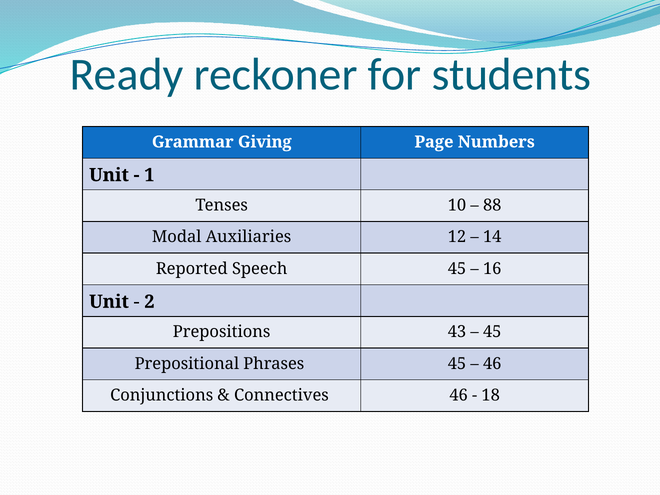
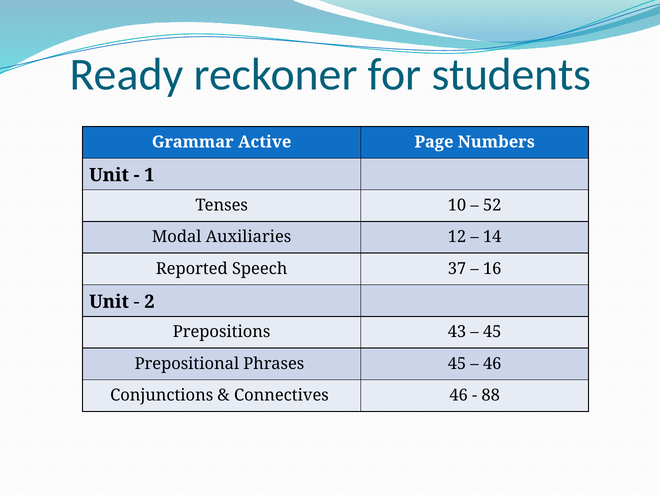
Giving: Giving -> Active
88: 88 -> 52
Speech 45: 45 -> 37
18: 18 -> 88
